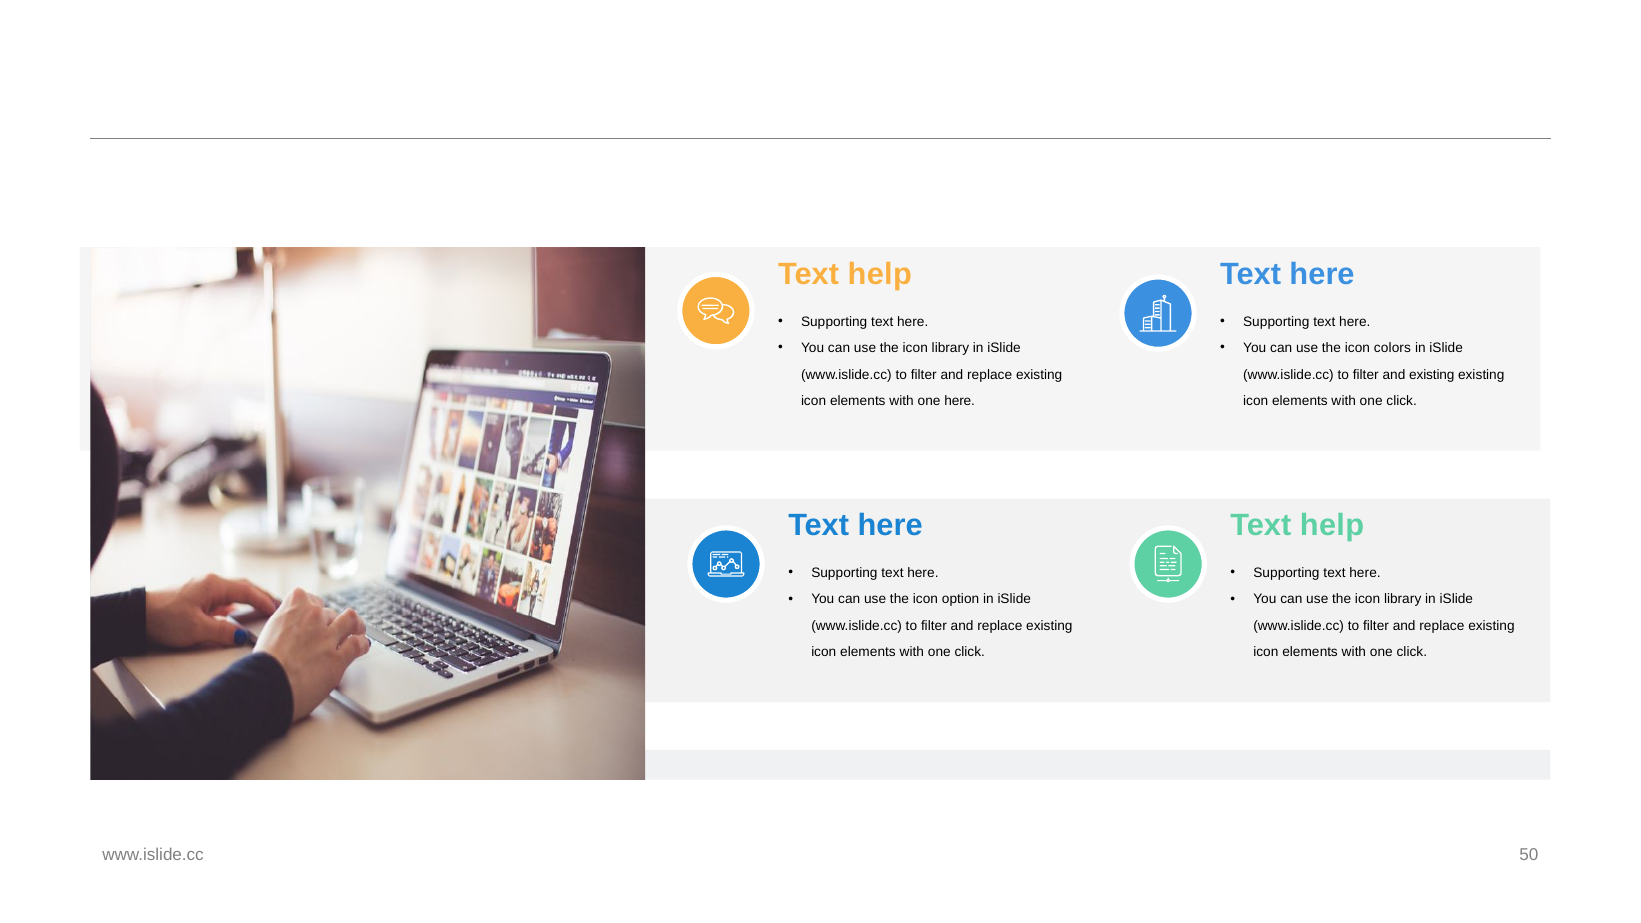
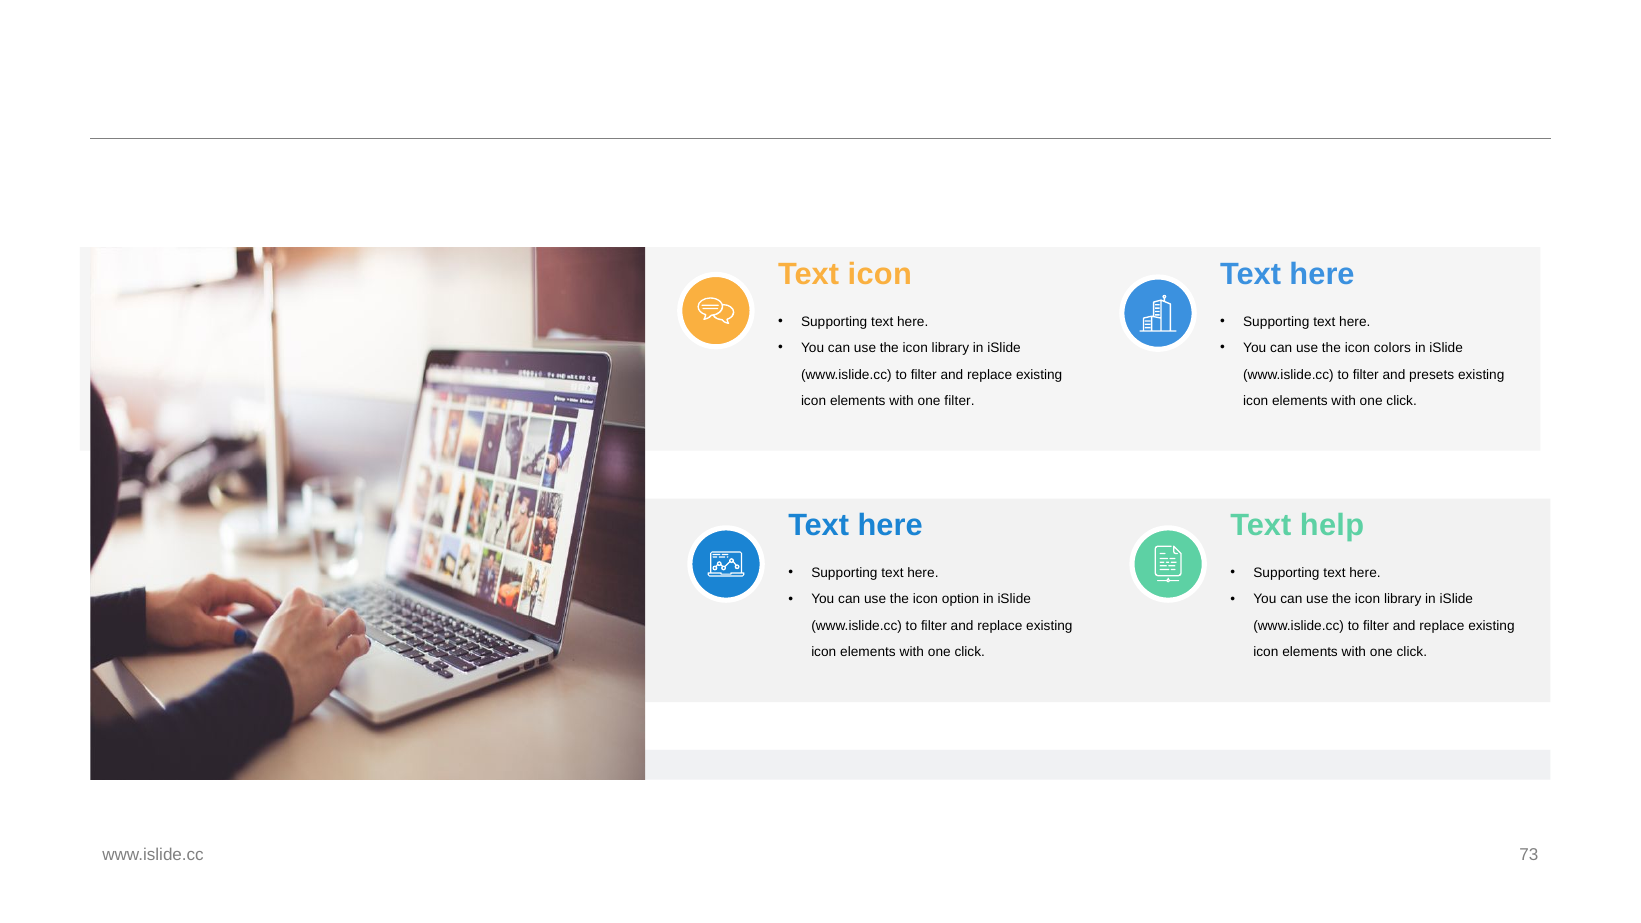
help at (880, 274): help -> icon
and existing: existing -> presets
one here: here -> filter
50: 50 -> 73
